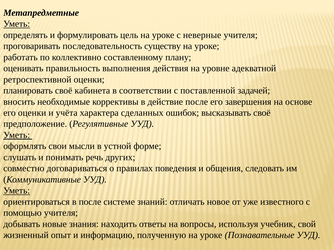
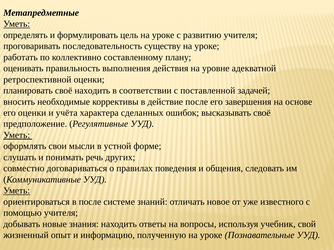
неверные: неверные -> развитию
своё кабинета: кабинета -> находить
